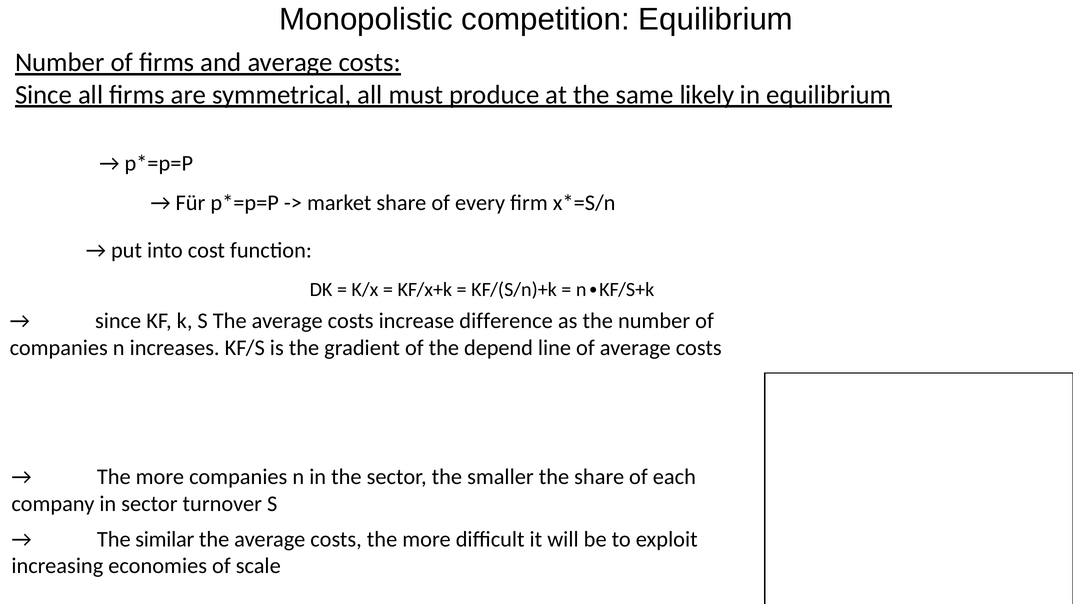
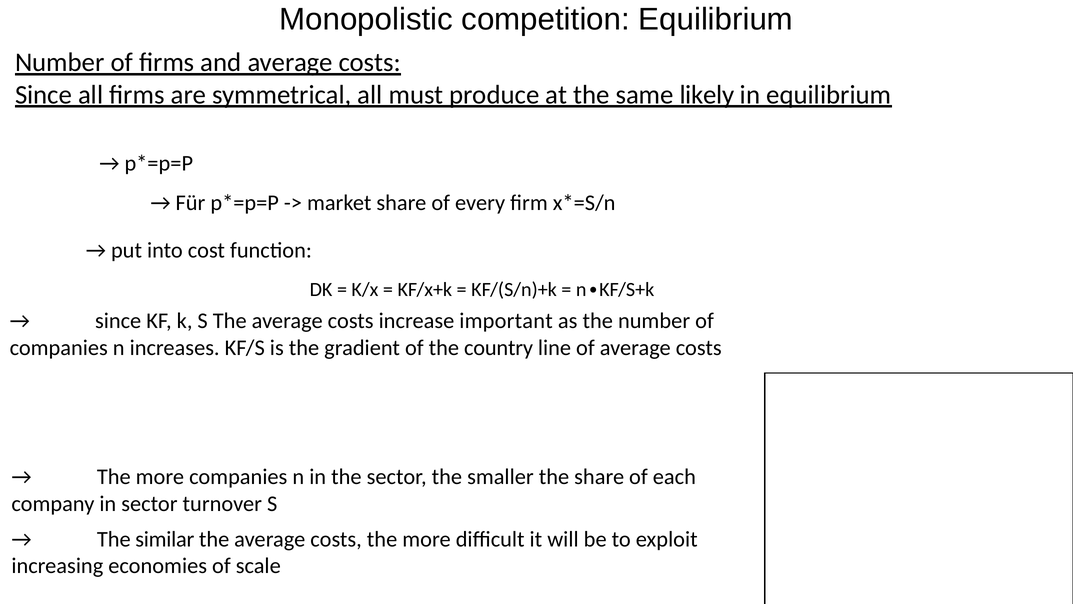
difference: difference -> important
depend: depend -> country
